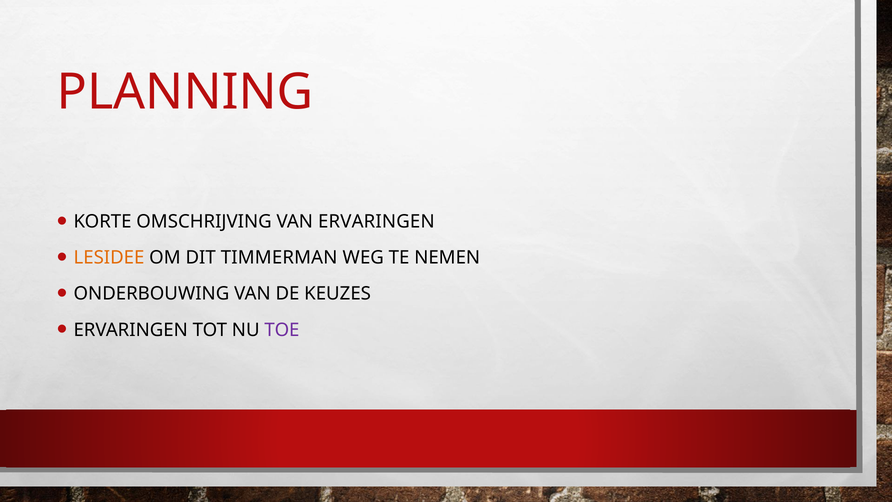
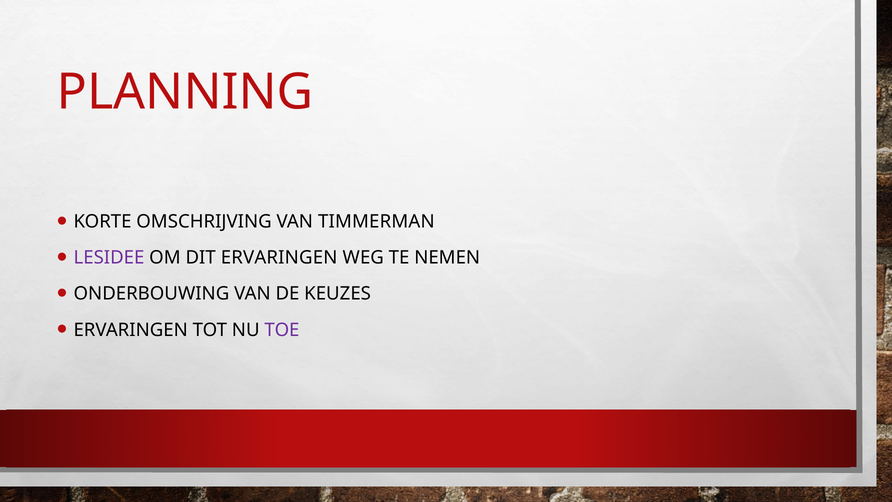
VAN ERVARINGEN: ERVARINGEN -> TIMMERMAN
LESIDEE colour: orange -> purple
DIT TIMMERMAN: TIMMERMAN -> ERVARINGEN
